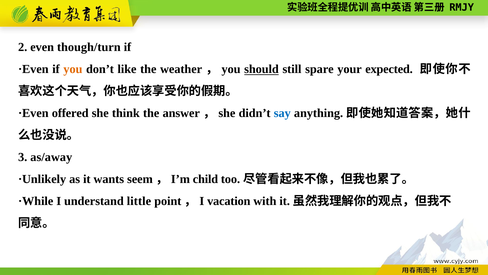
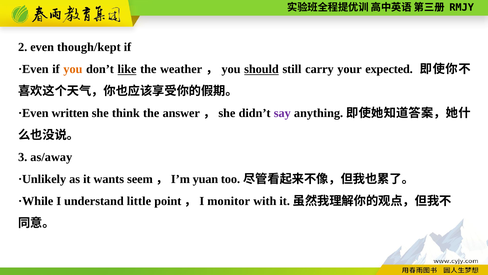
though/turn: though/turn -> though/kept
like underline: none -> present
spare: spare -> carry
offered: offered -> written
say colour: blue -> purple
child: child -> yuan
vacation: vacation -> monitor
